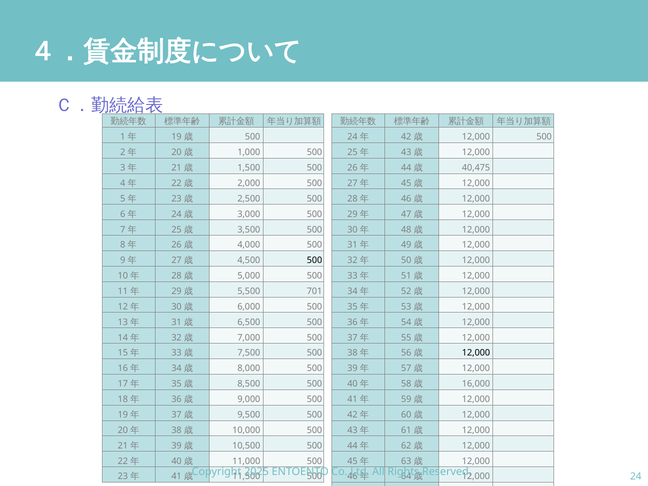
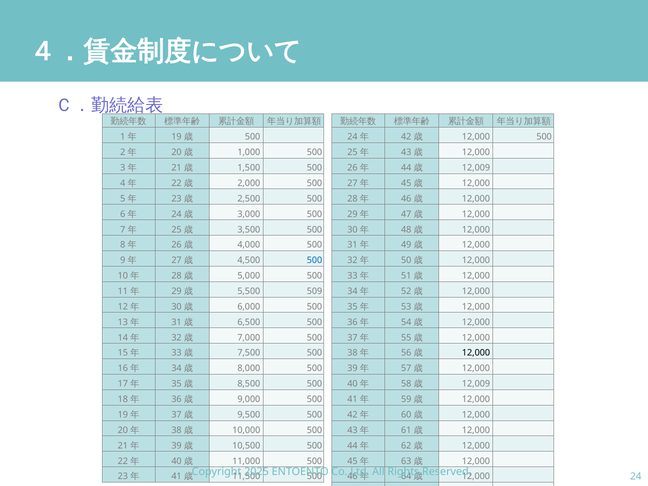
40,475 at (476, 168): 40,475 -> 12,009
500 at (315, 260) colour: black -> blue
701: 701 -> 509
16,000 at (476, 384): 16,000 -> 12,009
